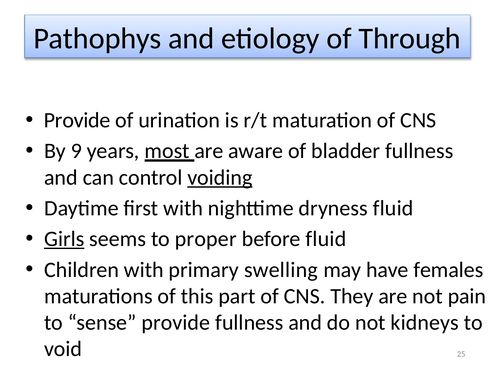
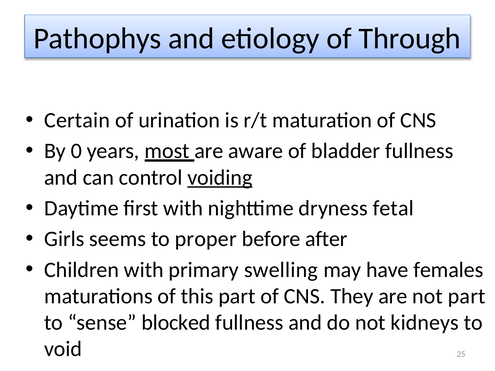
Provide at (77, 120): Provide -> Certain
9: 9 -> 0
dryness fluid: fluid -> fetal
Girls underline: present -> none
before fluid: fluid -> after
not pain: pain -> part
sense provide: provide -> blocked
